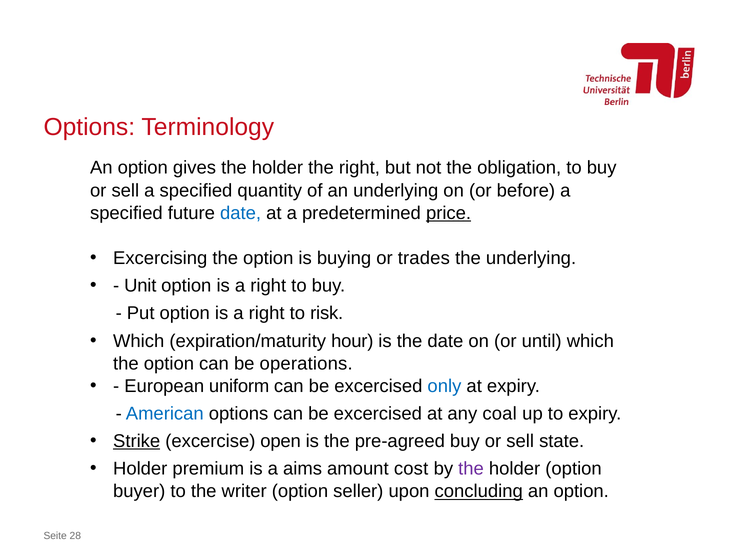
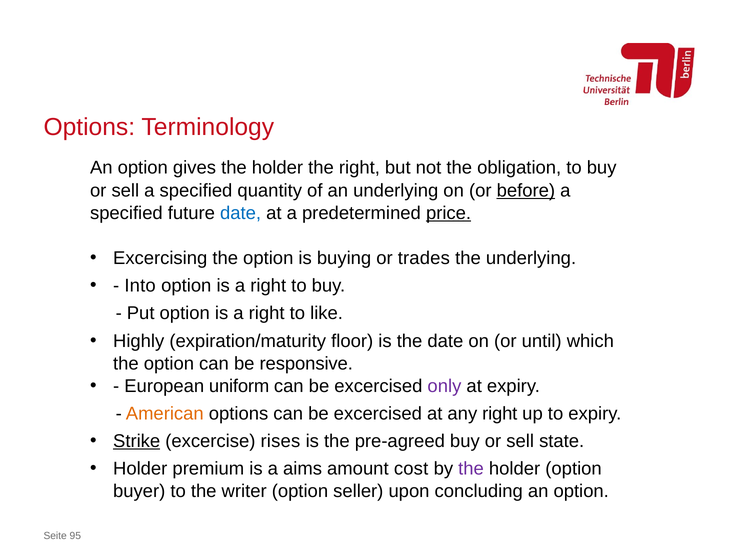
before underline: none -> present
Unit: Unit -> Into
risk: risk -> like
Which at (139, 341): Which -> Highly
hour: hour -> floor
operations: operations -> responsive
only colour: blue -> purple
American colour: blue -> orange
any coal: coal -> right
open: open -> rises
concluding underline: present -> none
28: 28 -> 95
